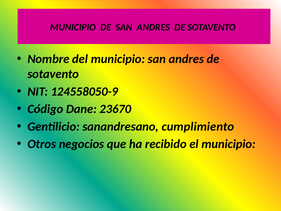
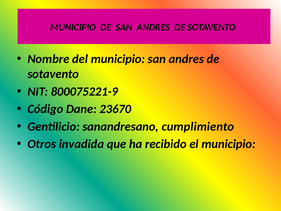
124558050-9: 124558050-9 -> 800075221-9
negocios: negocios -> invadida
